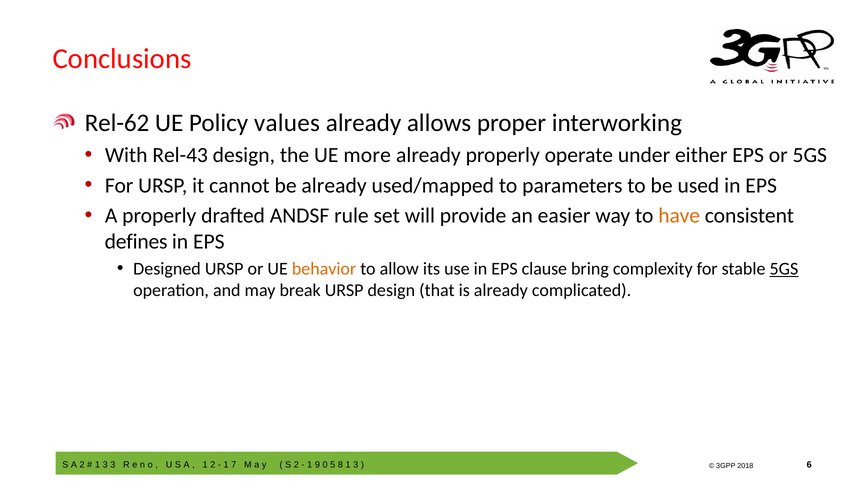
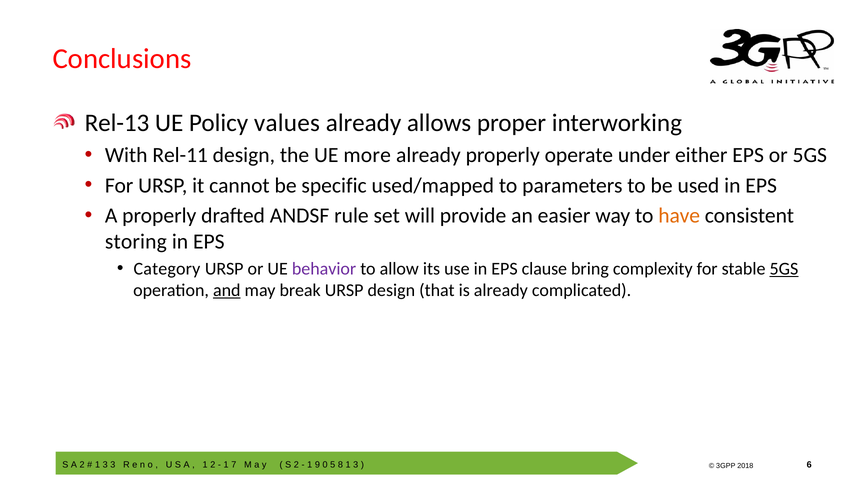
Rel-62: Rel-62 -> Rel-13
Rel-43: Rel-43 -> Rel-11
be already: already -> specific
defines: defines -> storing
Designed: Designed -> Category
behavior colour: orange -> purple
and underline: none -> present
